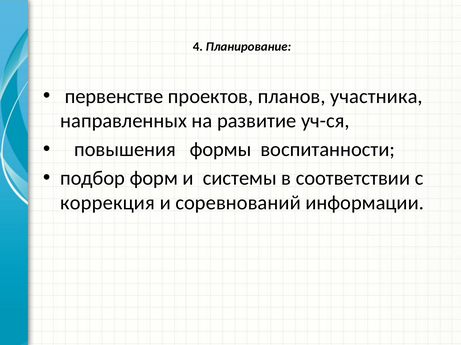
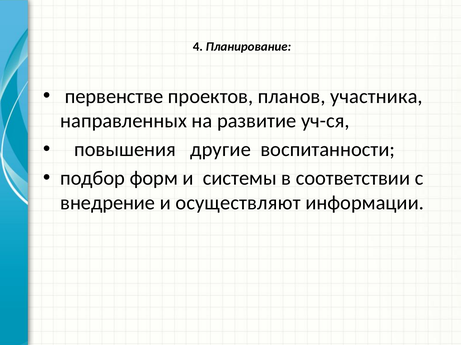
формы: формы -> другие
коррекция: коррекция -> внедрение
соревнований: соревнований -> осуществляют
